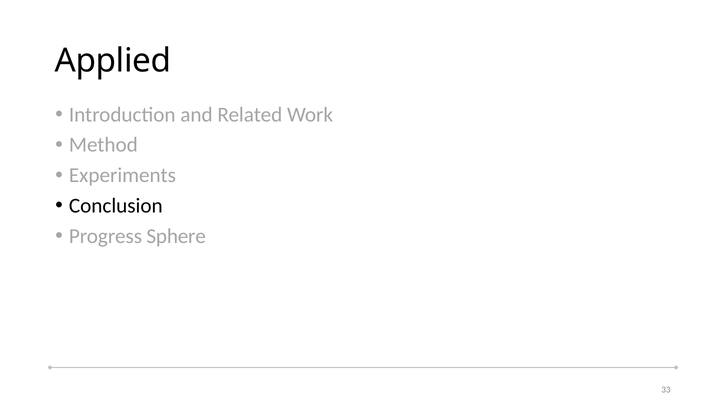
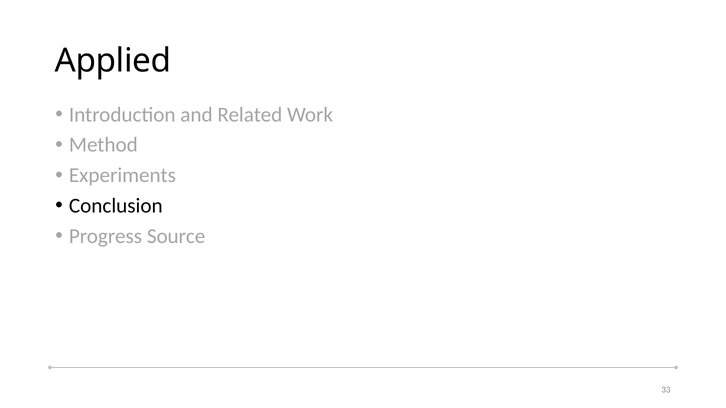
Sphere: Sphere -> Source
